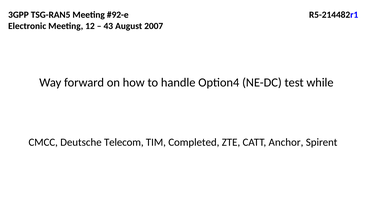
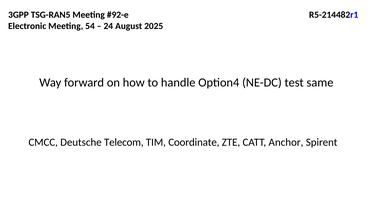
12: 12 -> 54
43: 43 -> 24
2007: 2007 -> 2025
while: while -> same
Completed: Completed -> Coordinate
